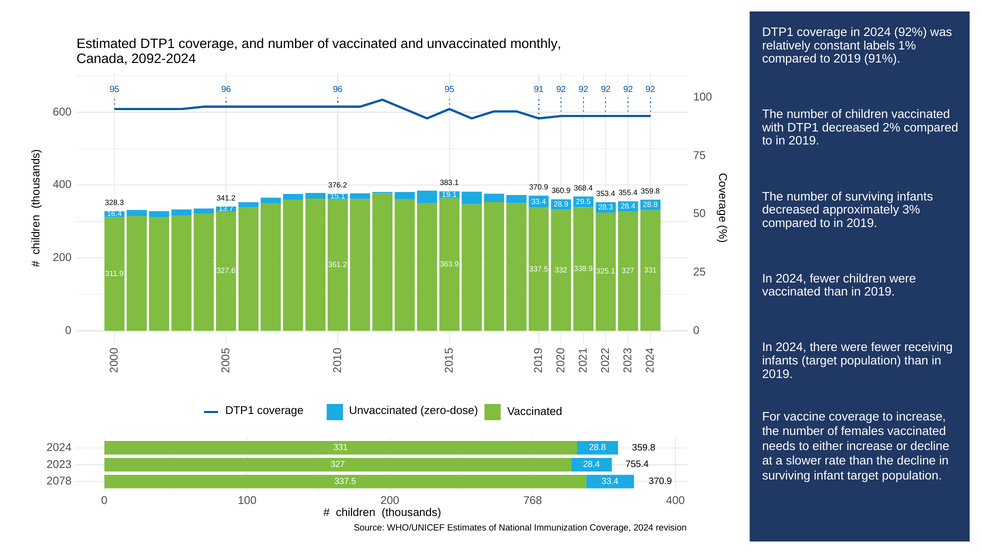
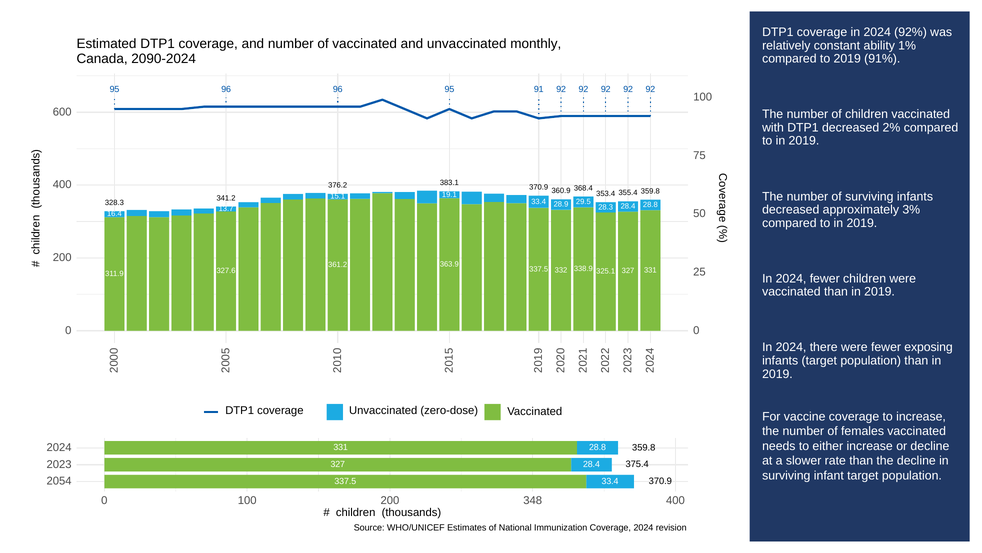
labels: labels -> ability
2092-2024: 2092-2024 -> 2090-2024
receiving: receiving -> exposing
755.4: 755.4 -> 375.4
2078: 2078 -> 2054
768: 768 -> 348
